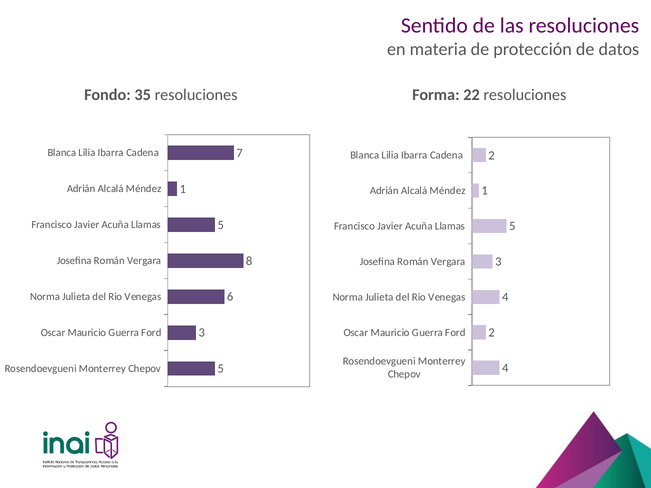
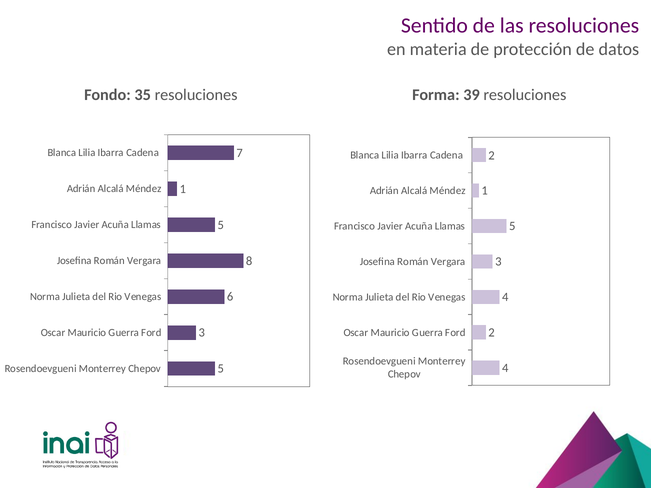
22: 22 -> 39
